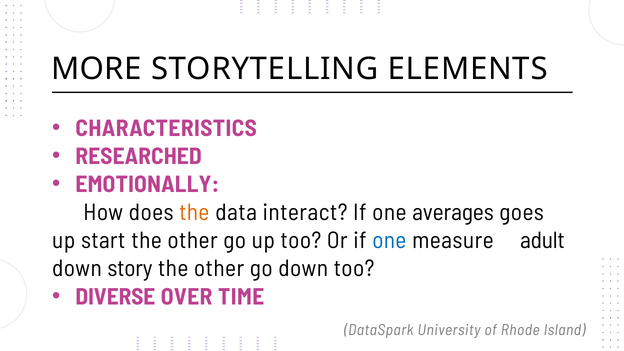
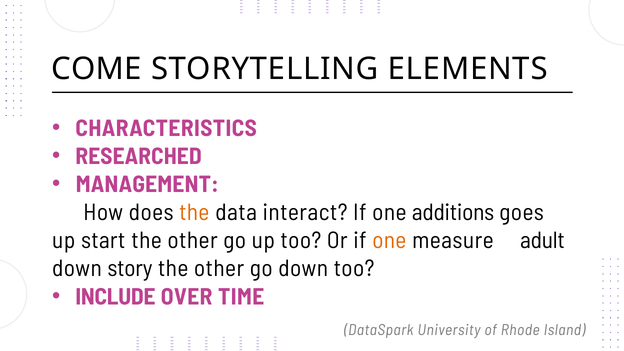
MORE: MORE -> COME
EMOTIONALLY: EMOTIONALLY -> MANAGEMENT
averages: averages -> additions
one at (389, 241) colour: blue -> orange
DIVERSE: DIVERSE -> INCLUDE
